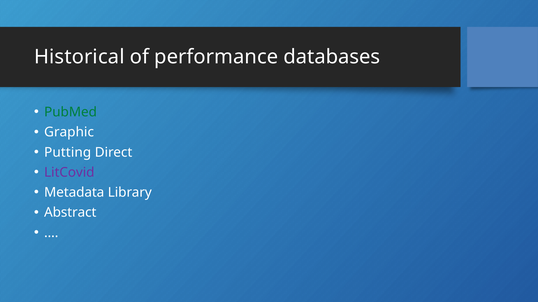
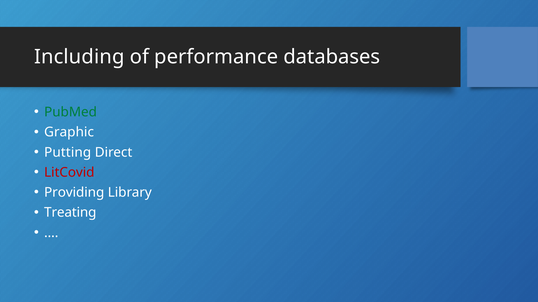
Historical: Historical -> Including
LitCovid colour: purple -> red
Metadata: Metadata -> Providing
Abstract: Abstract -> Treating
